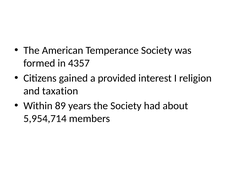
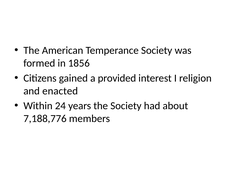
4357: 4357 -> 1856
taxation: taxation -> enacted
89: 89 -> 24
5,954,714: 5,954,714 -> 7,188,776
